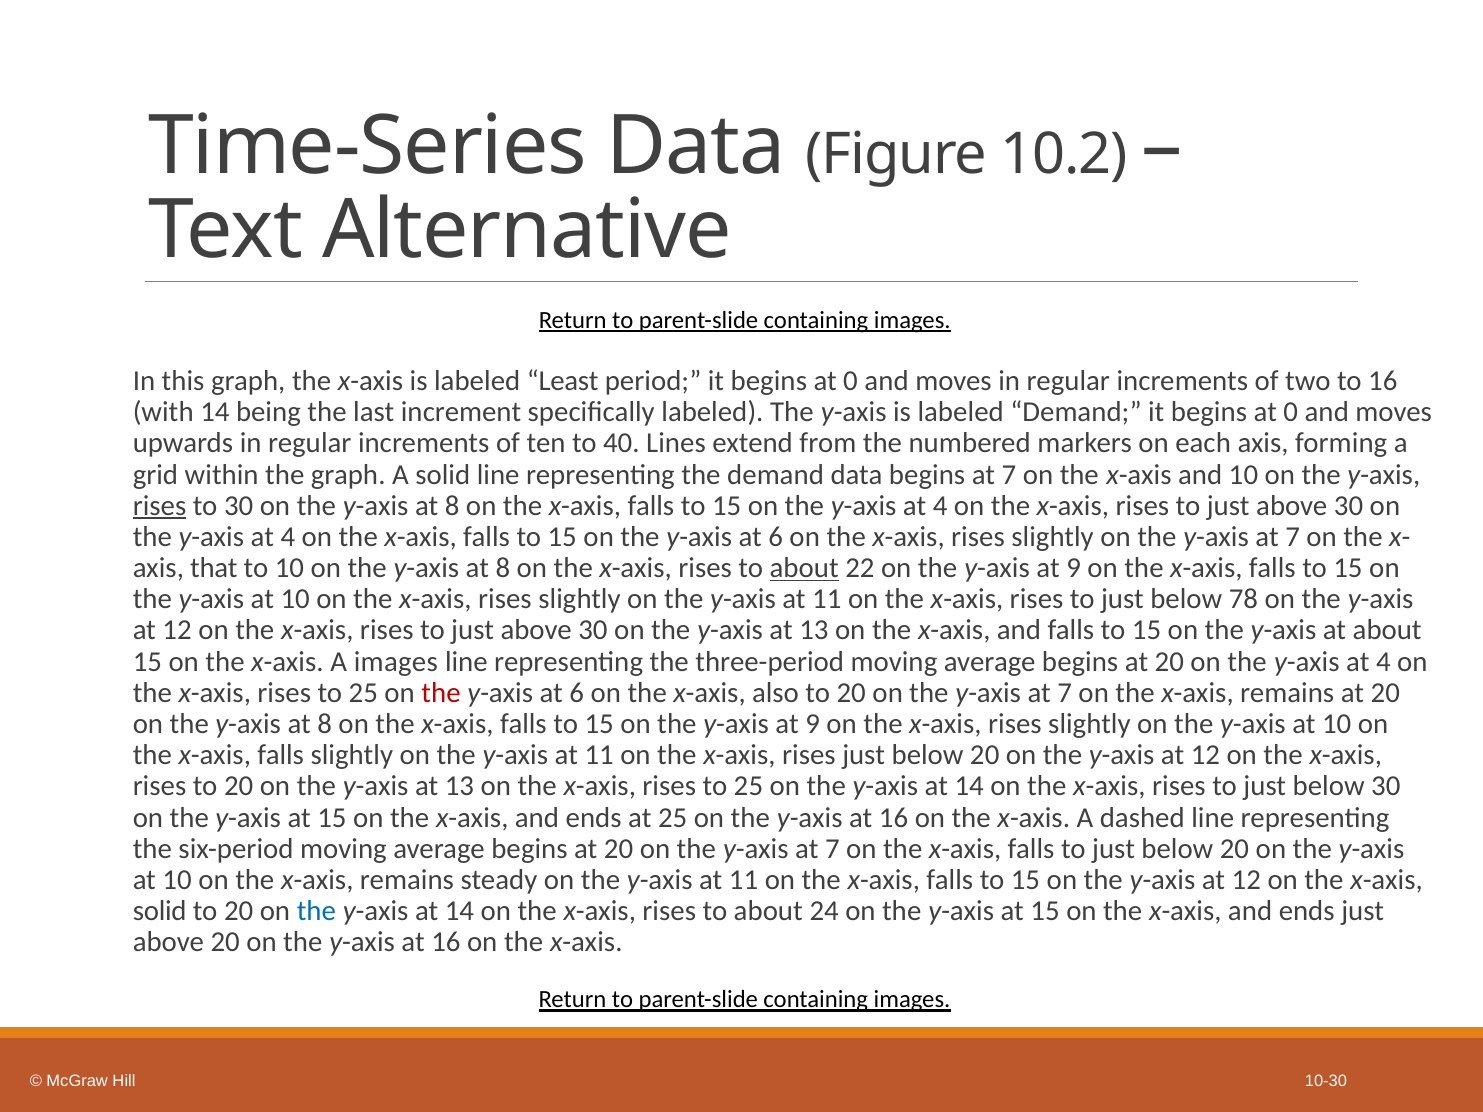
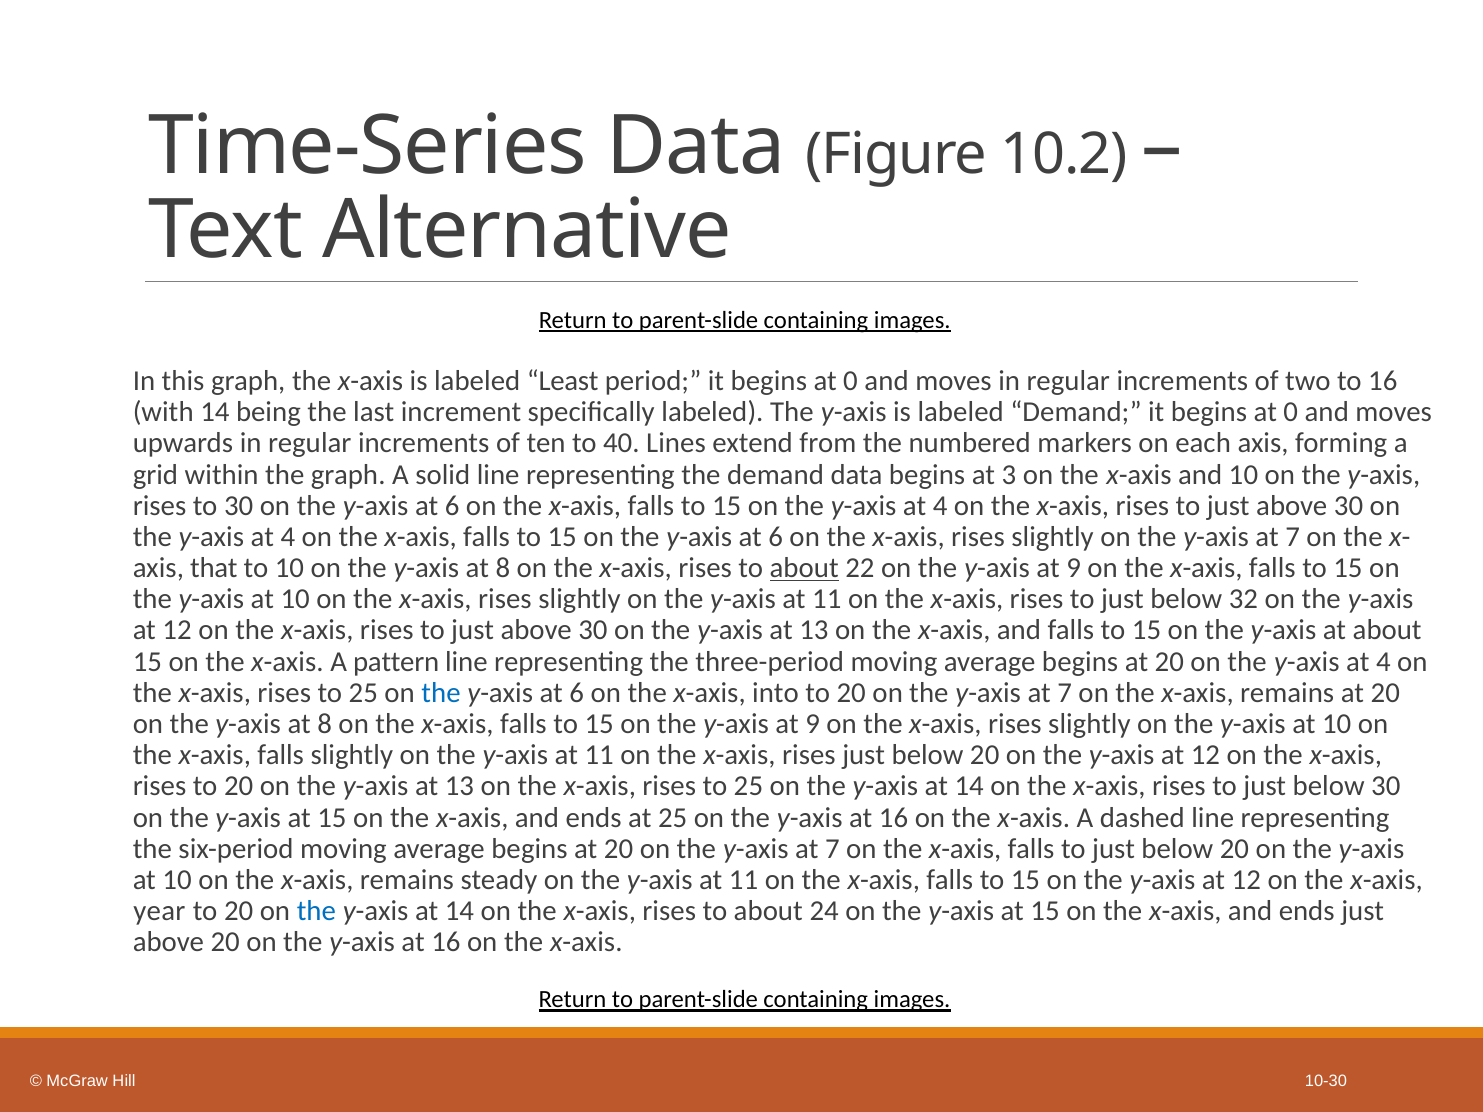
begins at 7: 7 -> 3
rises at (160, 506) underline: present -> none
8 at (452, 506): 8 -> 6
78: 78 -> 32
A images: images -> pattern
the at (441, 693) colour: red -> blue
also: also -> into
solid at (160, 911): solid -> year
